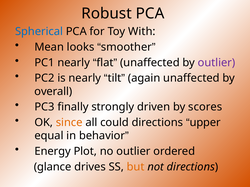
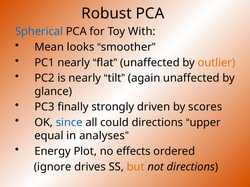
outlier at (217, 63) colour: purple -> orange
overall: overall -> glance
since colour: orange -> blue
behavior: behavior -> analyses
no outlier: outlier -> effects
glance: glance -> ignore
